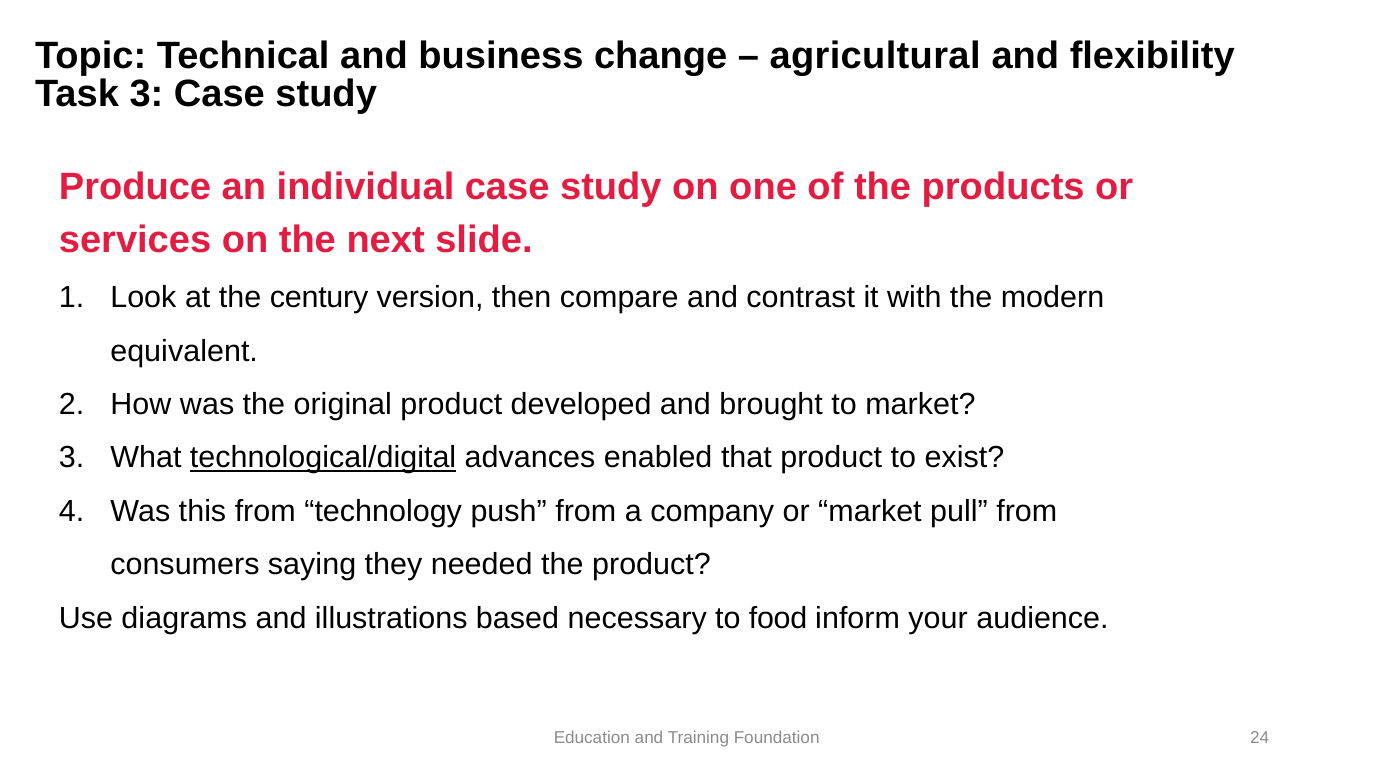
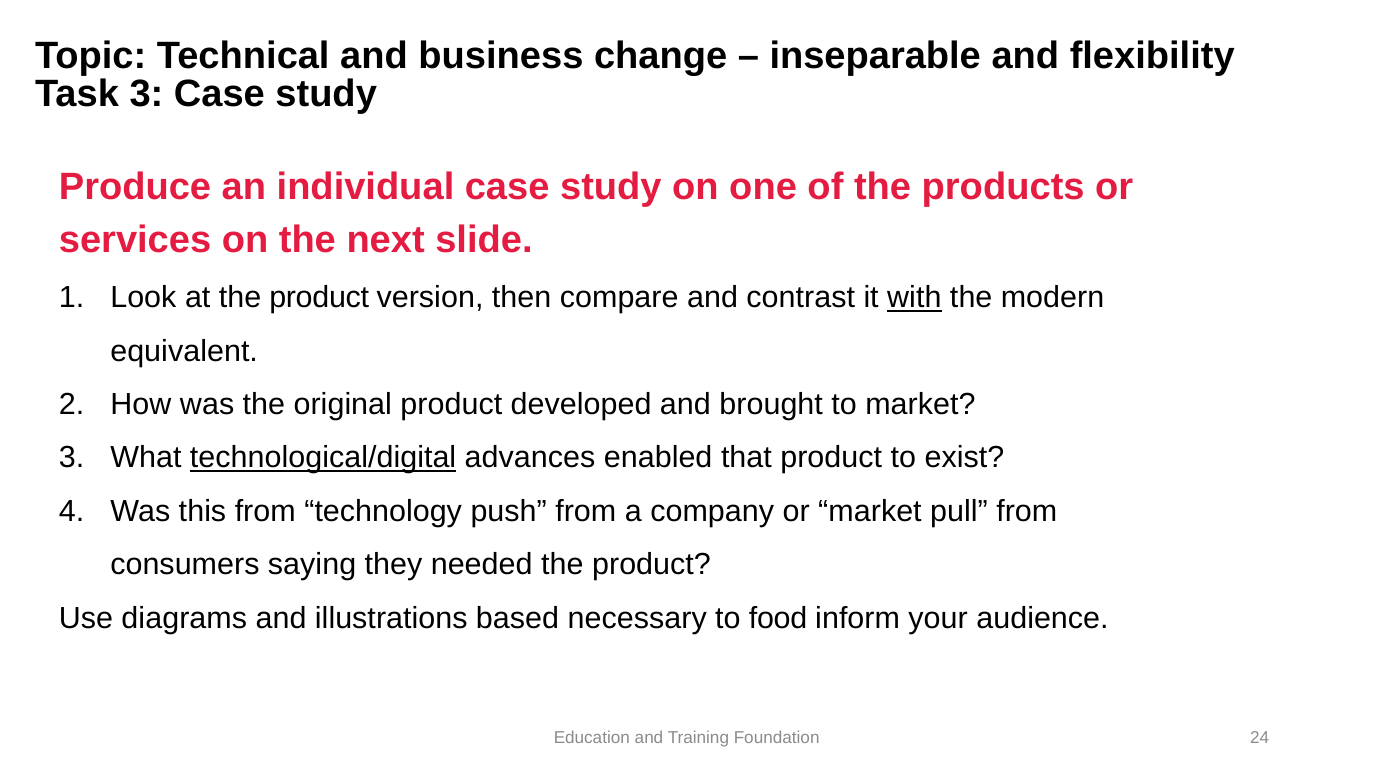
agricultural: agricultural -> inseparable
at the century: century -> product
with underline: none -> present
